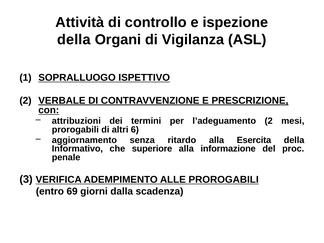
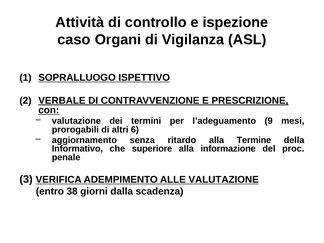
della at (74, 40): della -> caso
attribuzioni at (76, 121): attribuzioni -> valutazione
l’adeguamento 2: 2 -> 9
Esercita: Esercita -> Termine
ALLE PROROGABILI: PROROGABILI -> VALUTAZIONE
69: 69 -> 38
